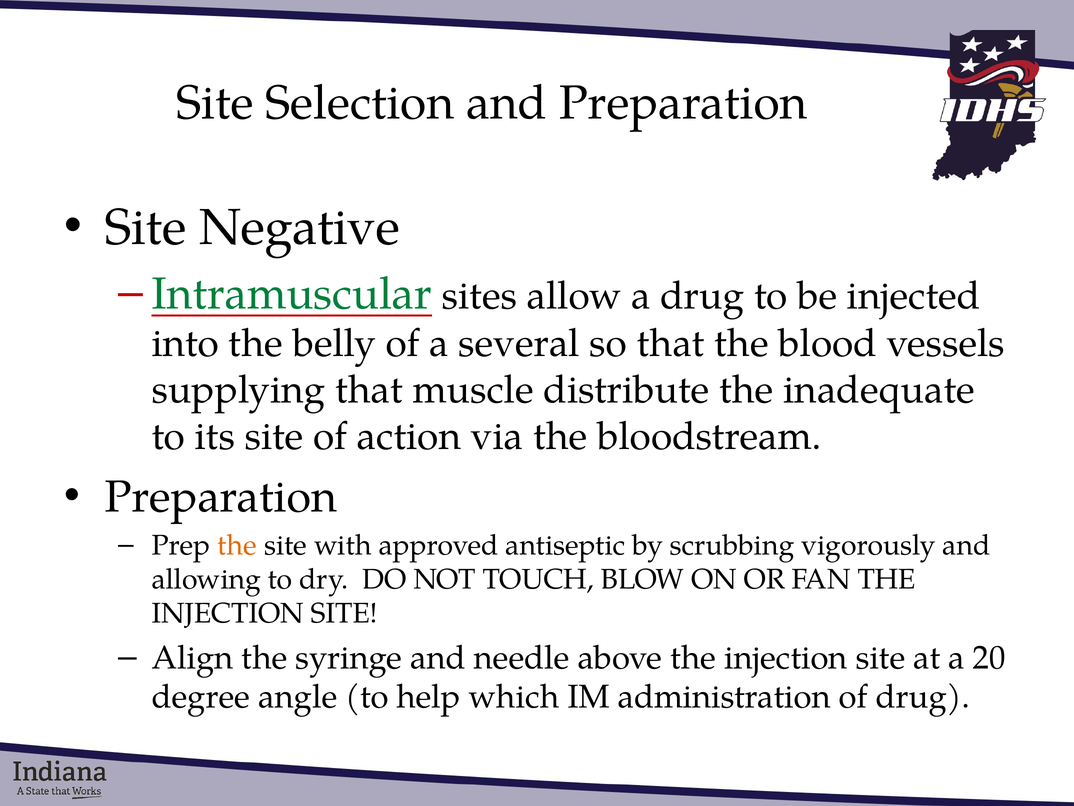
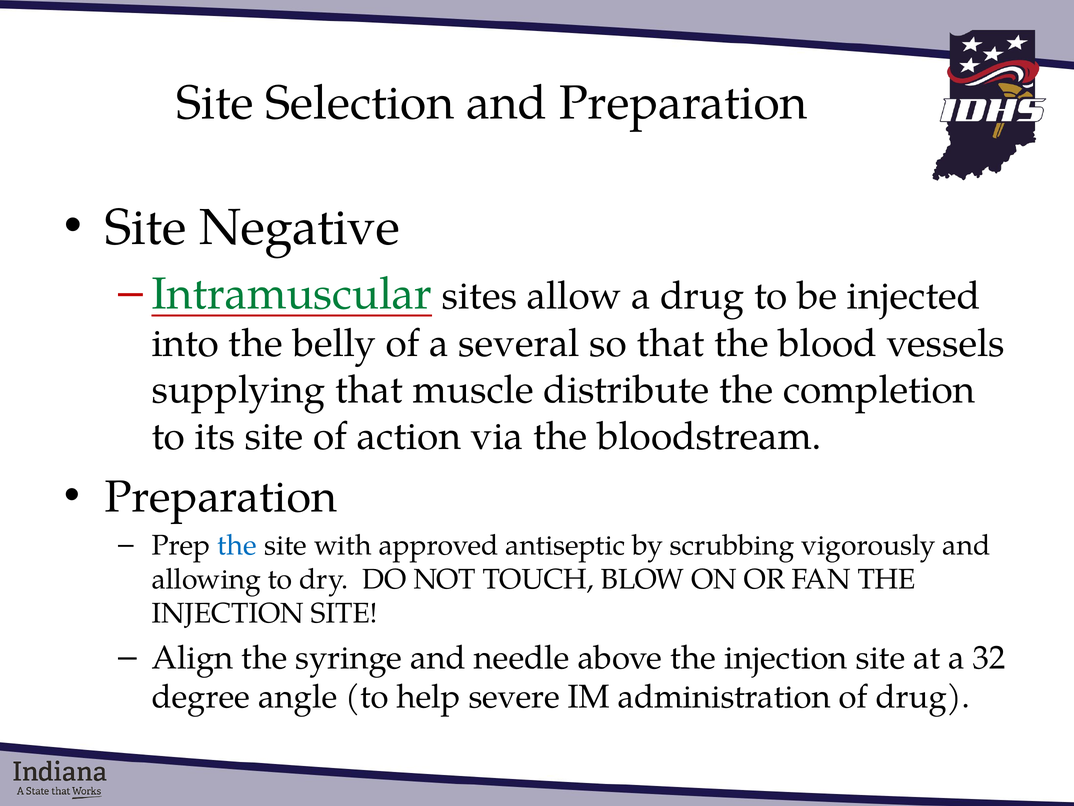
inadequate: inadequate -> completion
the at (237, 545) colour: orange -> blue
20: 20 -> 32
which: which -> severe
